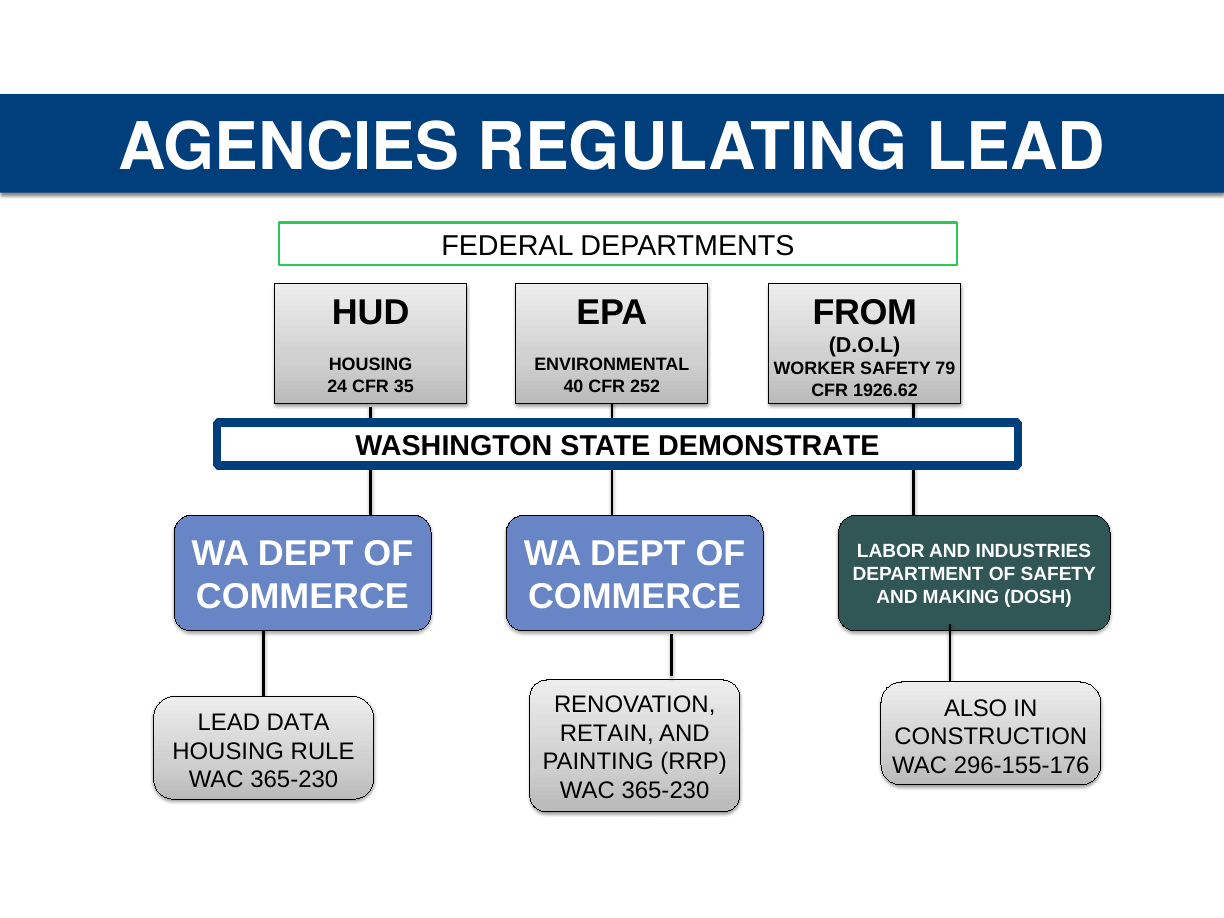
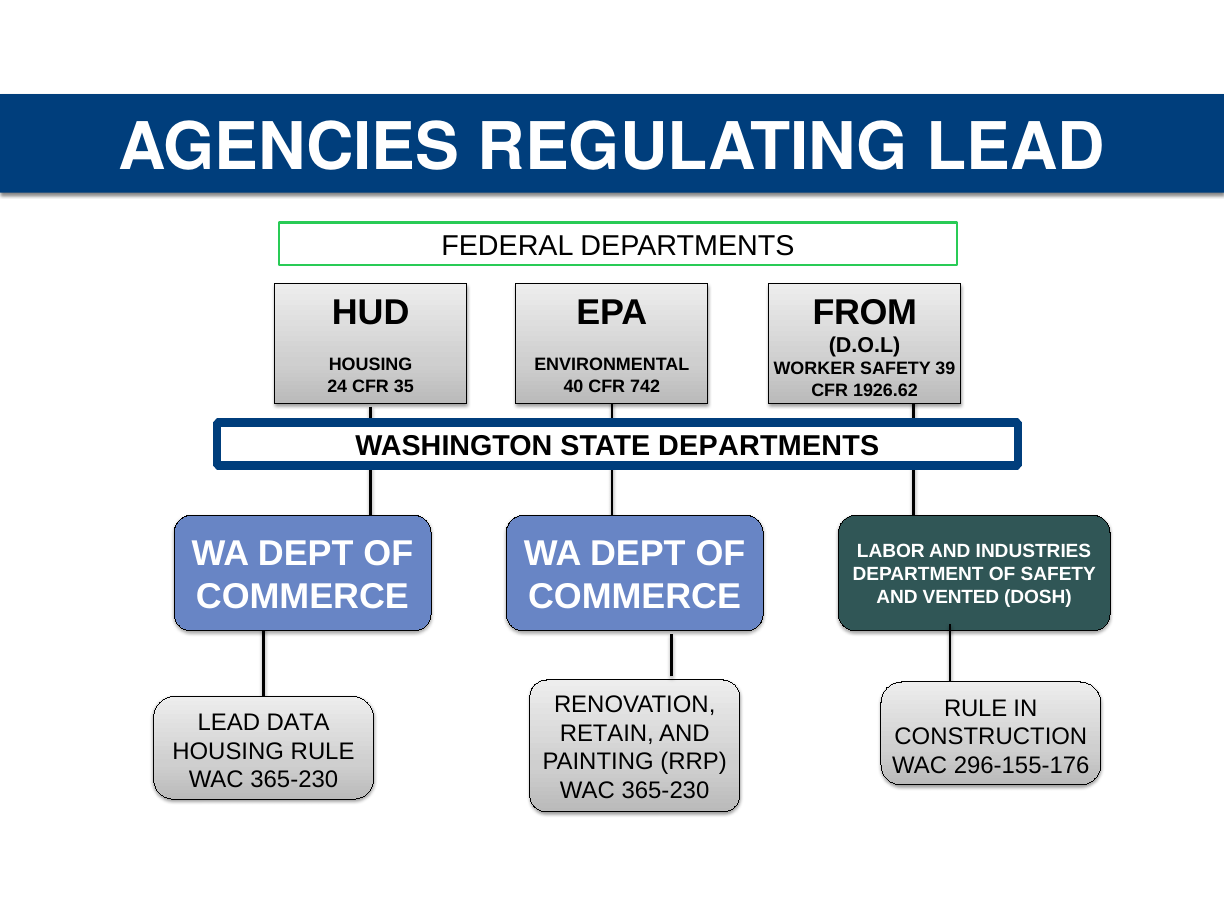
79: 79 -> 39
252: 252 -> 742
STATE DEMONSTRATE: DEMONSTRATE -> DEPARTMENTS
MAKING: MAKING -> VENTED
ALSO at (976, 708): ALSO -> RULE
